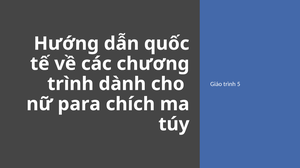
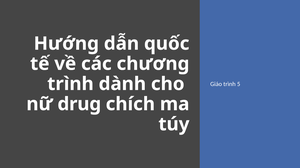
para: para -> drug
